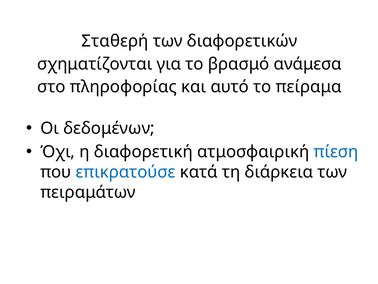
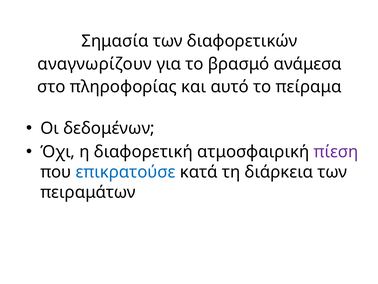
Σταθερή: Σταθερή -> Σημασία
σχηματίζονται: σχηματίζονται -> αναγνωρίζουν
πίεση colour: blue -> purple
